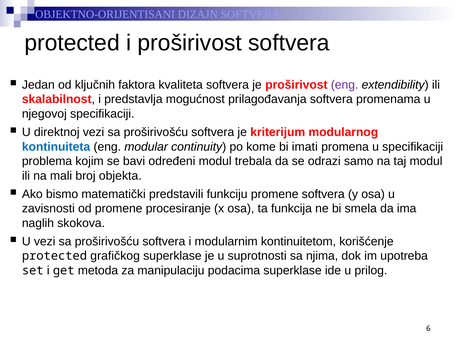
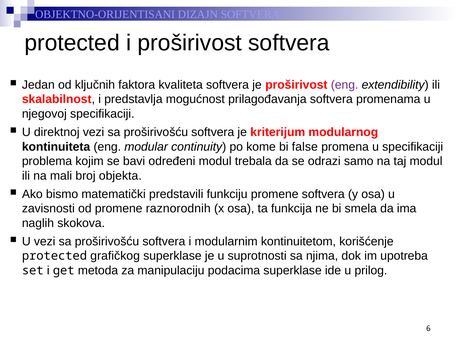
kontinuiteta colour: blue -> black
imati: imati -> false
procesiranje: procesiranje -> raznorodnih
